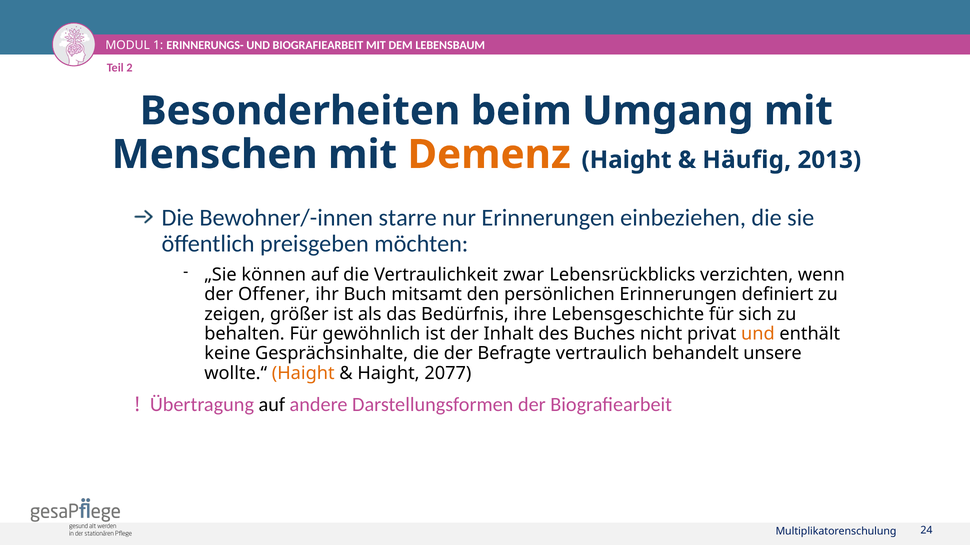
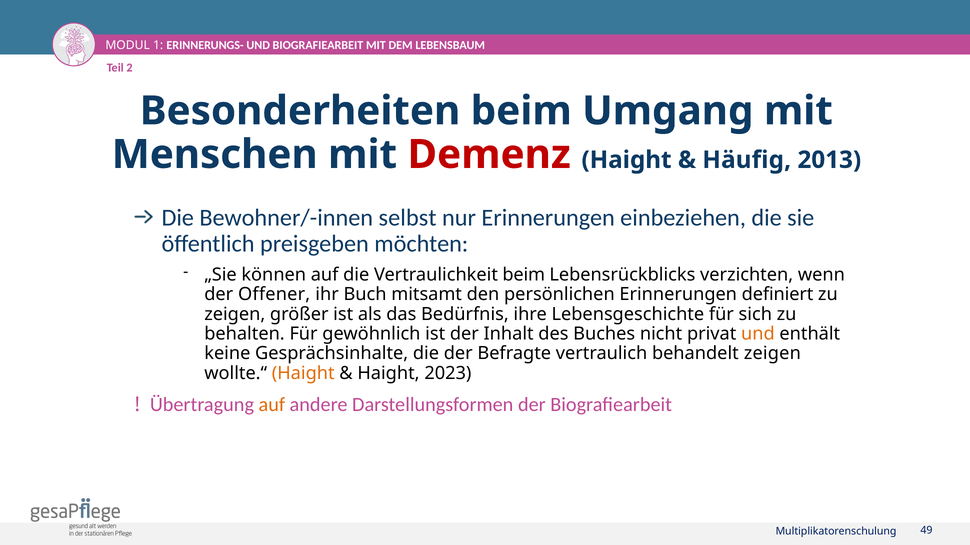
Demenz colour: orange -> red
starre: starre -> selbst
Vertraulichkeit zwar: zwar -> beim
behandelt unsere: unsere -> zeigen
2077: 2077 -> 2023
auf at (272, 405) colour: black -> orange
24: 24 -> 49
